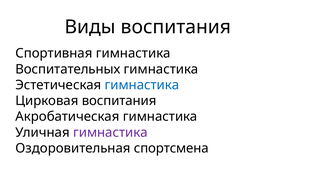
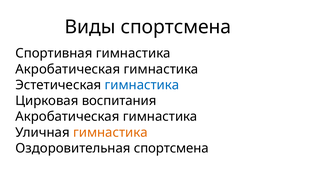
Виды воспитания: воспитания -> спортсмена
Воспитательных at (68, 69): Воспитательных -> Акробатическая
гимнастика at (110, 133) colour: purple -> orange
